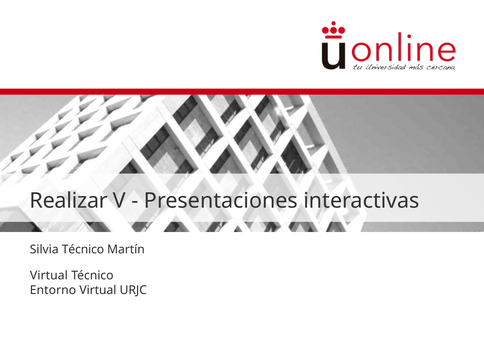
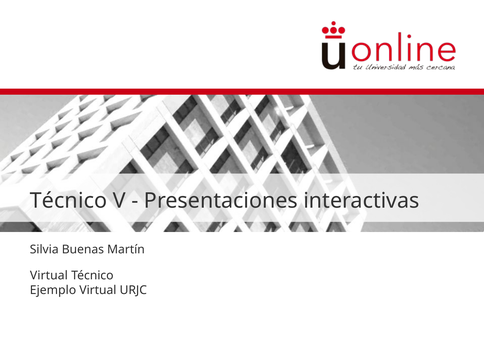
Realizar at (69, 201): Realizar -> Técnico
Silvia Técnico: Técnico -> Buenas
Entorno: Entorno -> Ejemplo
